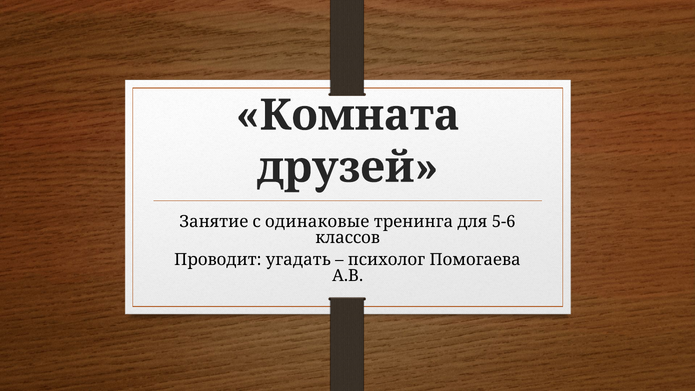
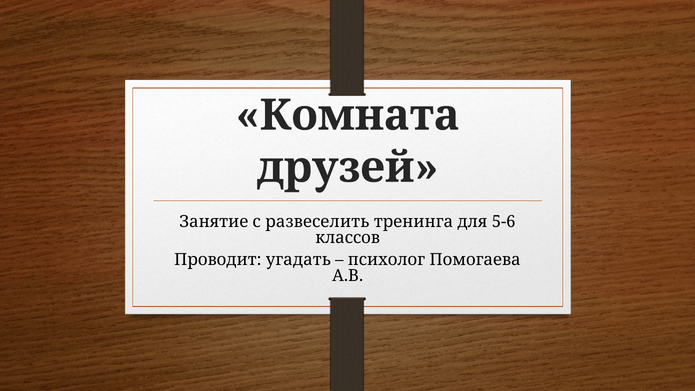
одинаковые: одинаковые -> развеселить
